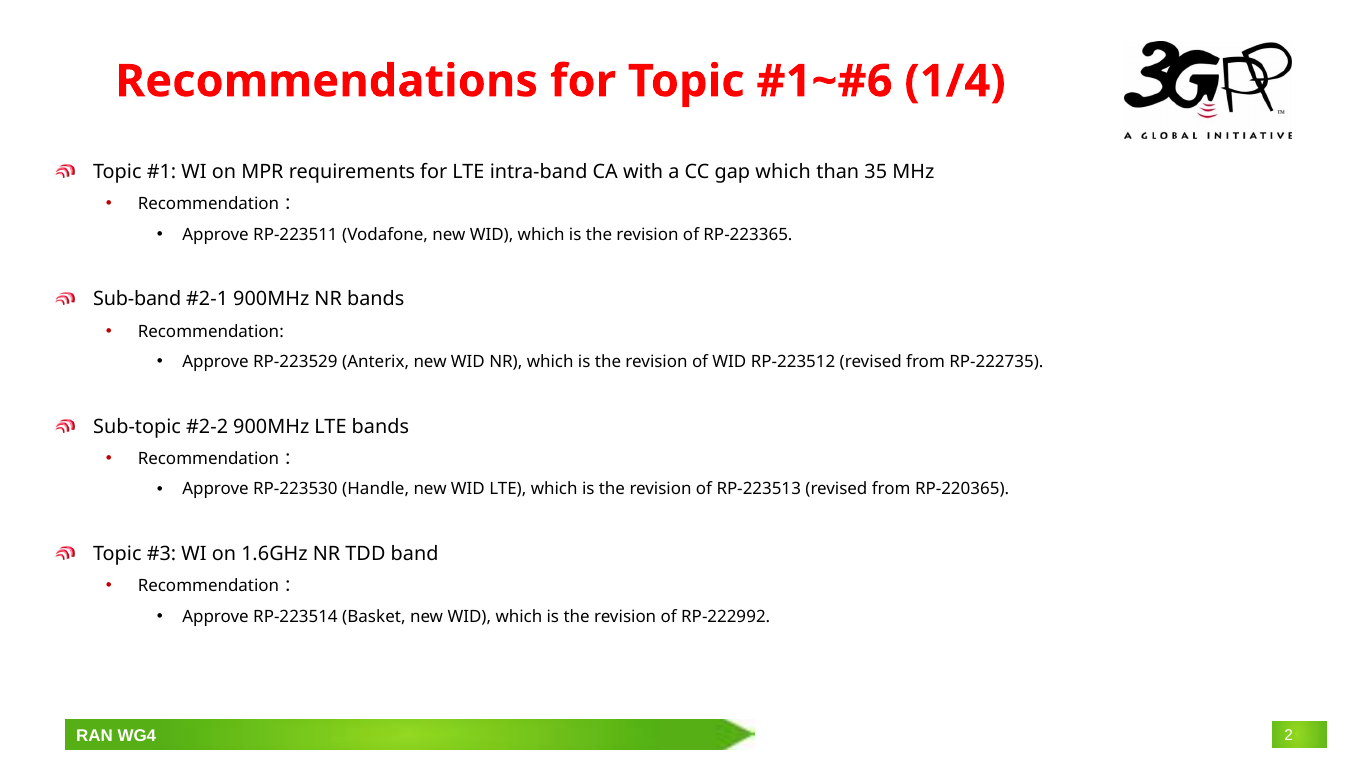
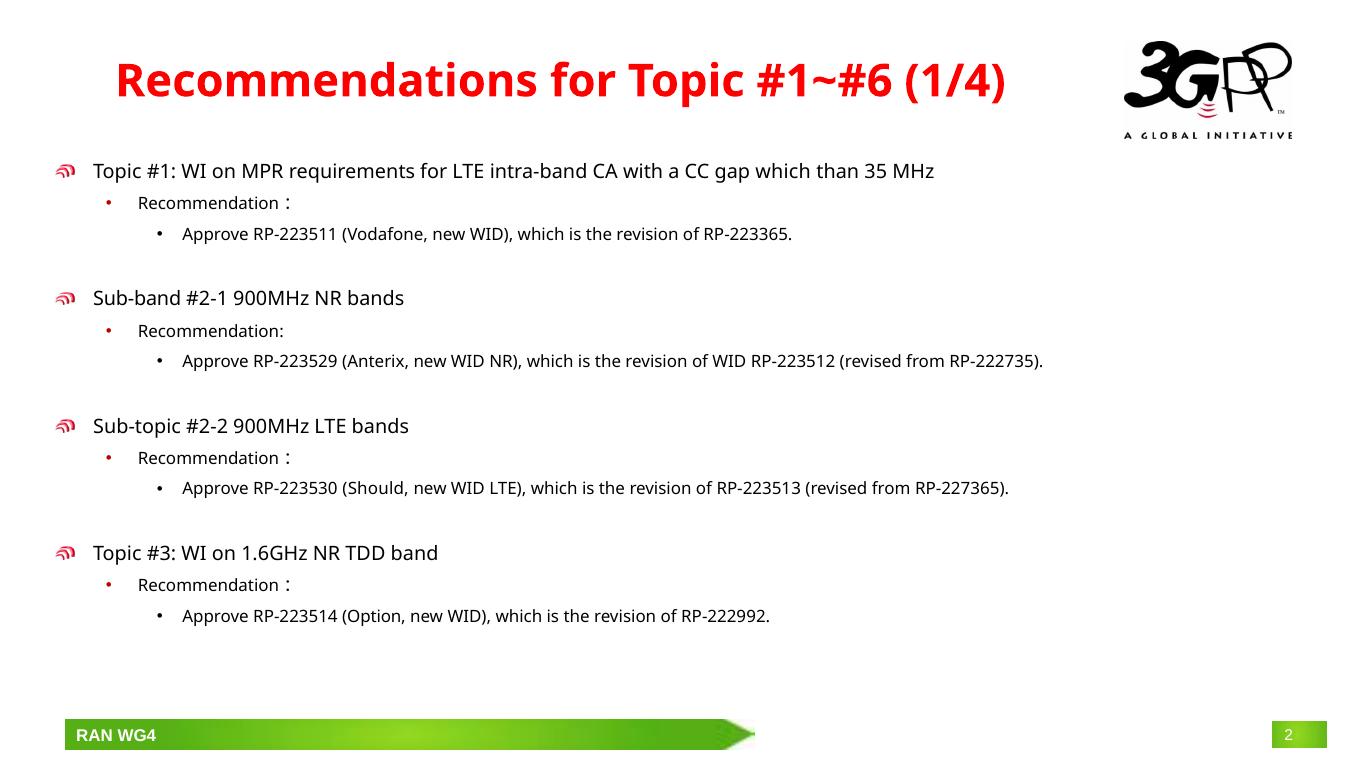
Handle: Handle -> Should
RP-220365: RP-220365 -> RP-227365
Basket: Basket -> Option
